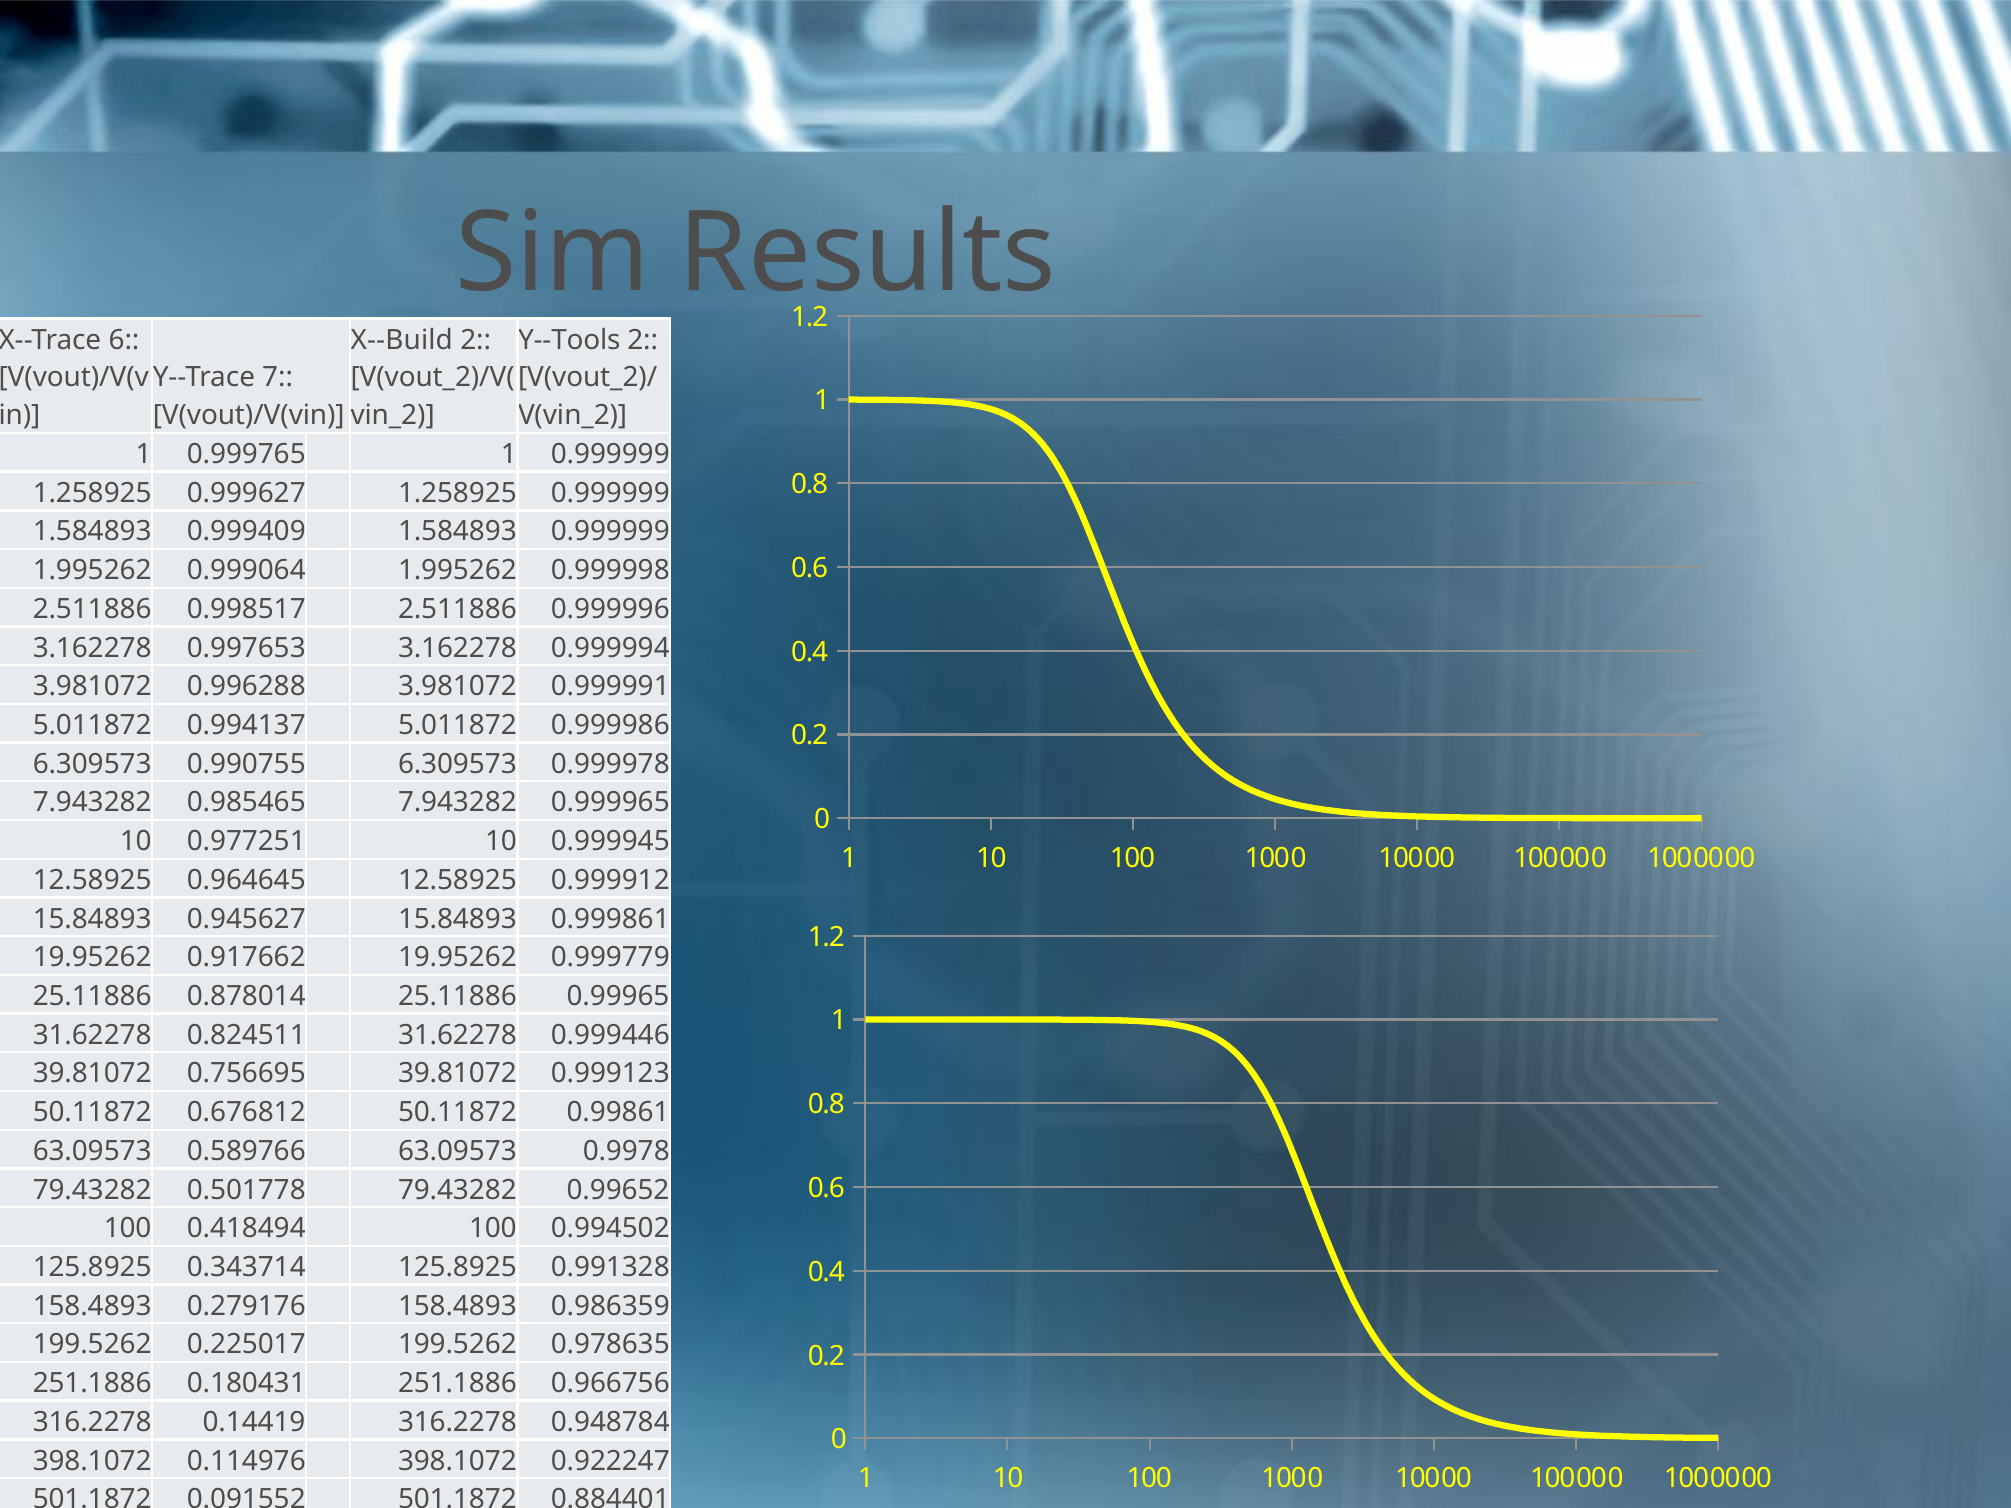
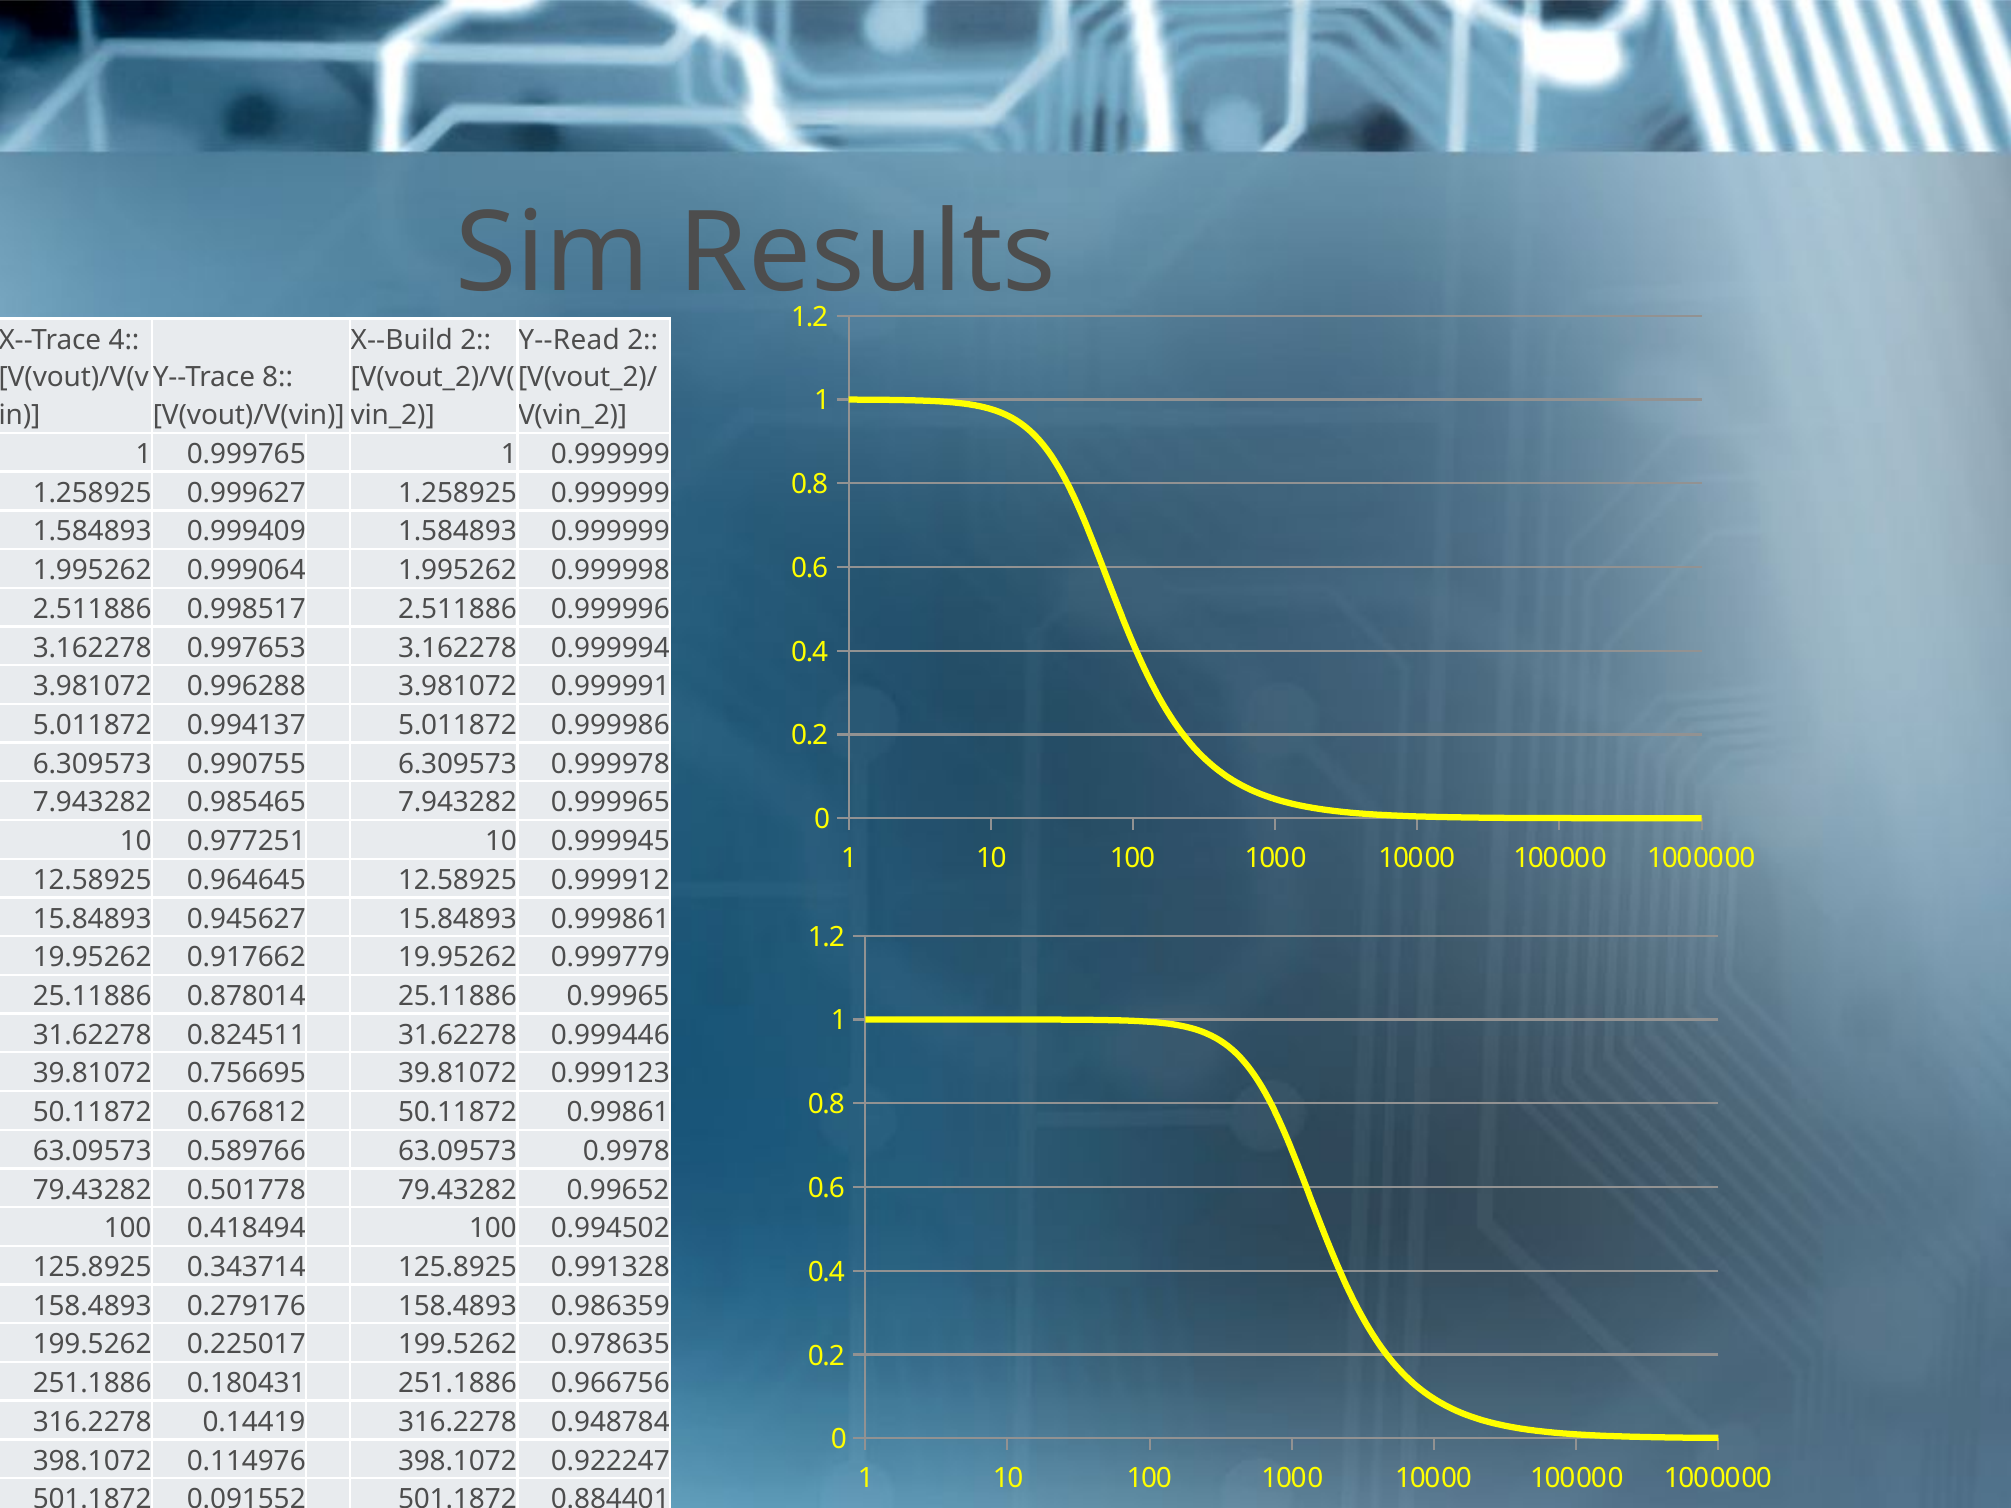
6: 6 -> 4
Y--Tools: Y--Tools -> Y--Read
7: 7 -> 8
